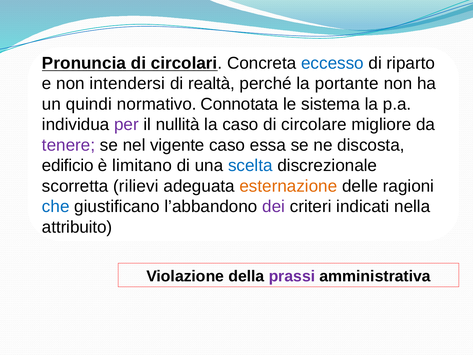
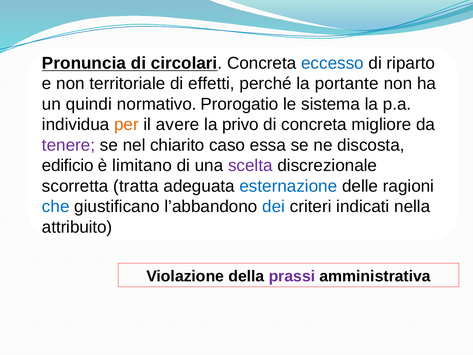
intendersi: intendersi -> territoriale
realtà: realtà -> effetti
Connotata: Connotata -> Prorogatio
per colour: purple -> orange
nullità: nullità -> avere
la caso: caso -> privo
di circolare: circolare -> concreta
vigente: vigente -> chiarito
scelta colour: blue -> purple
rilievi: rilievi -> tratta
esternazione colour: orange -> blue
dei colour: purple -> blue
